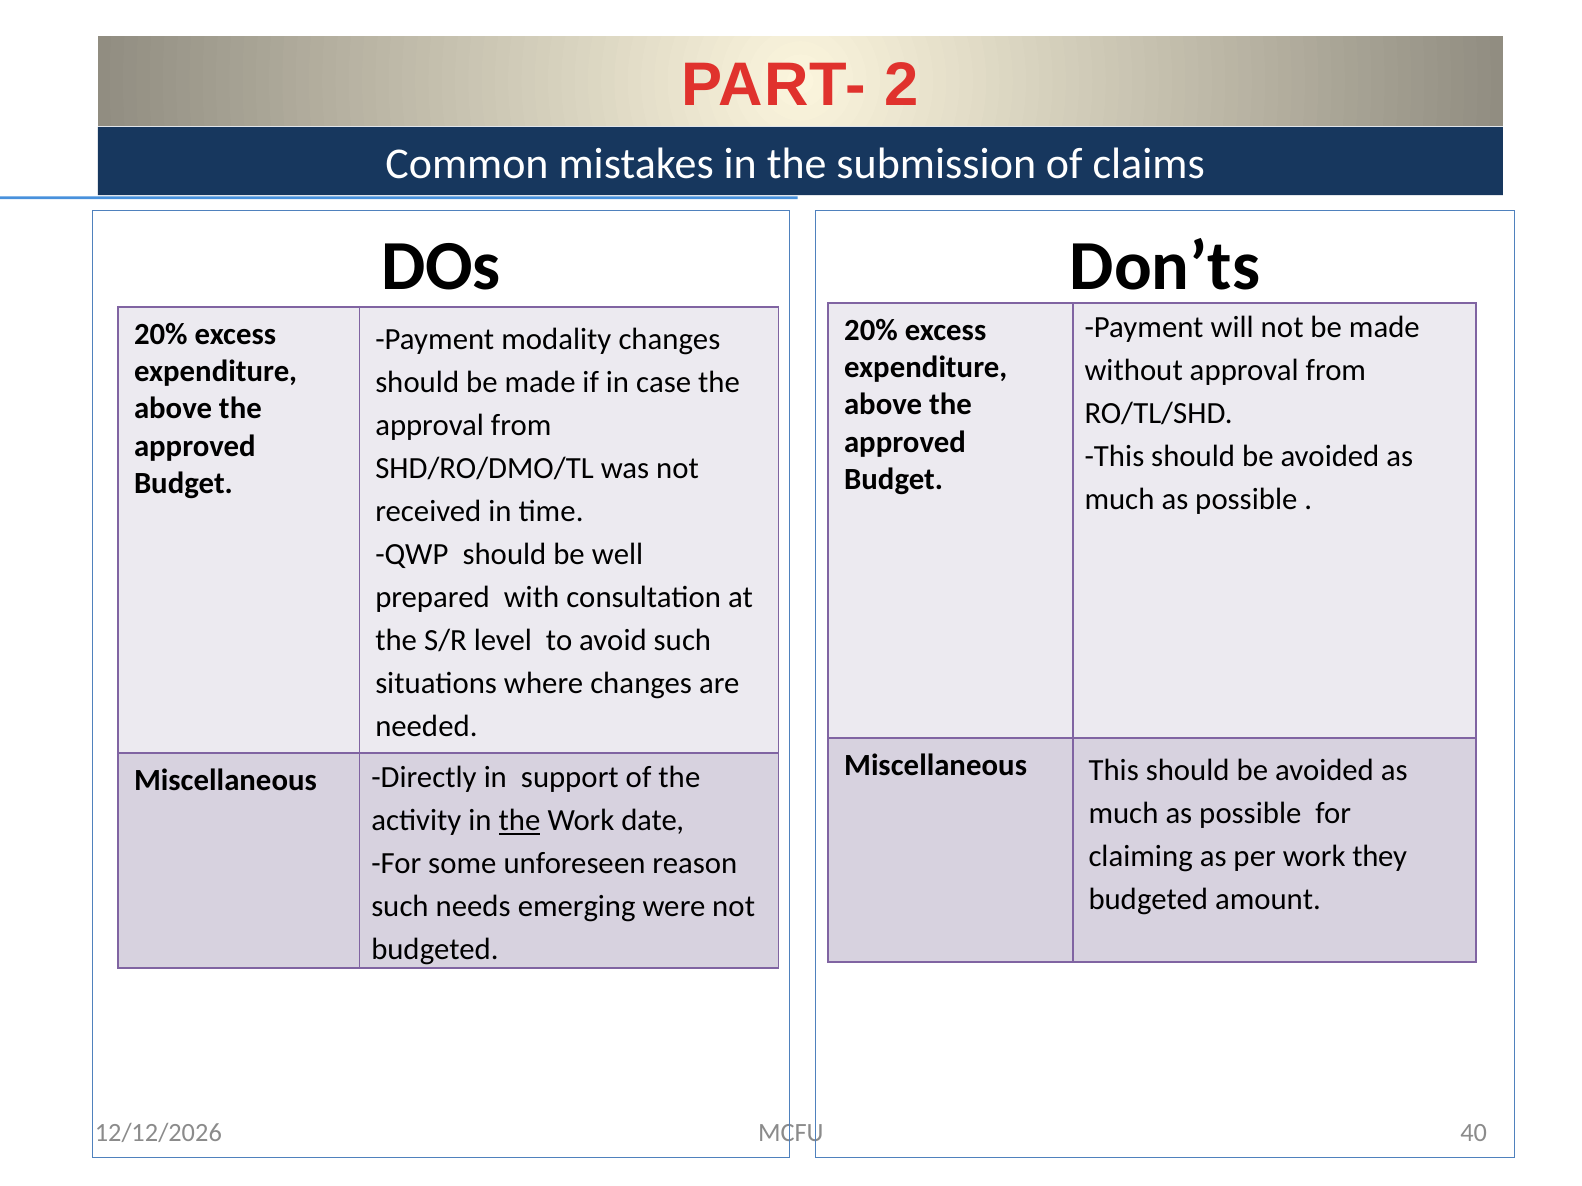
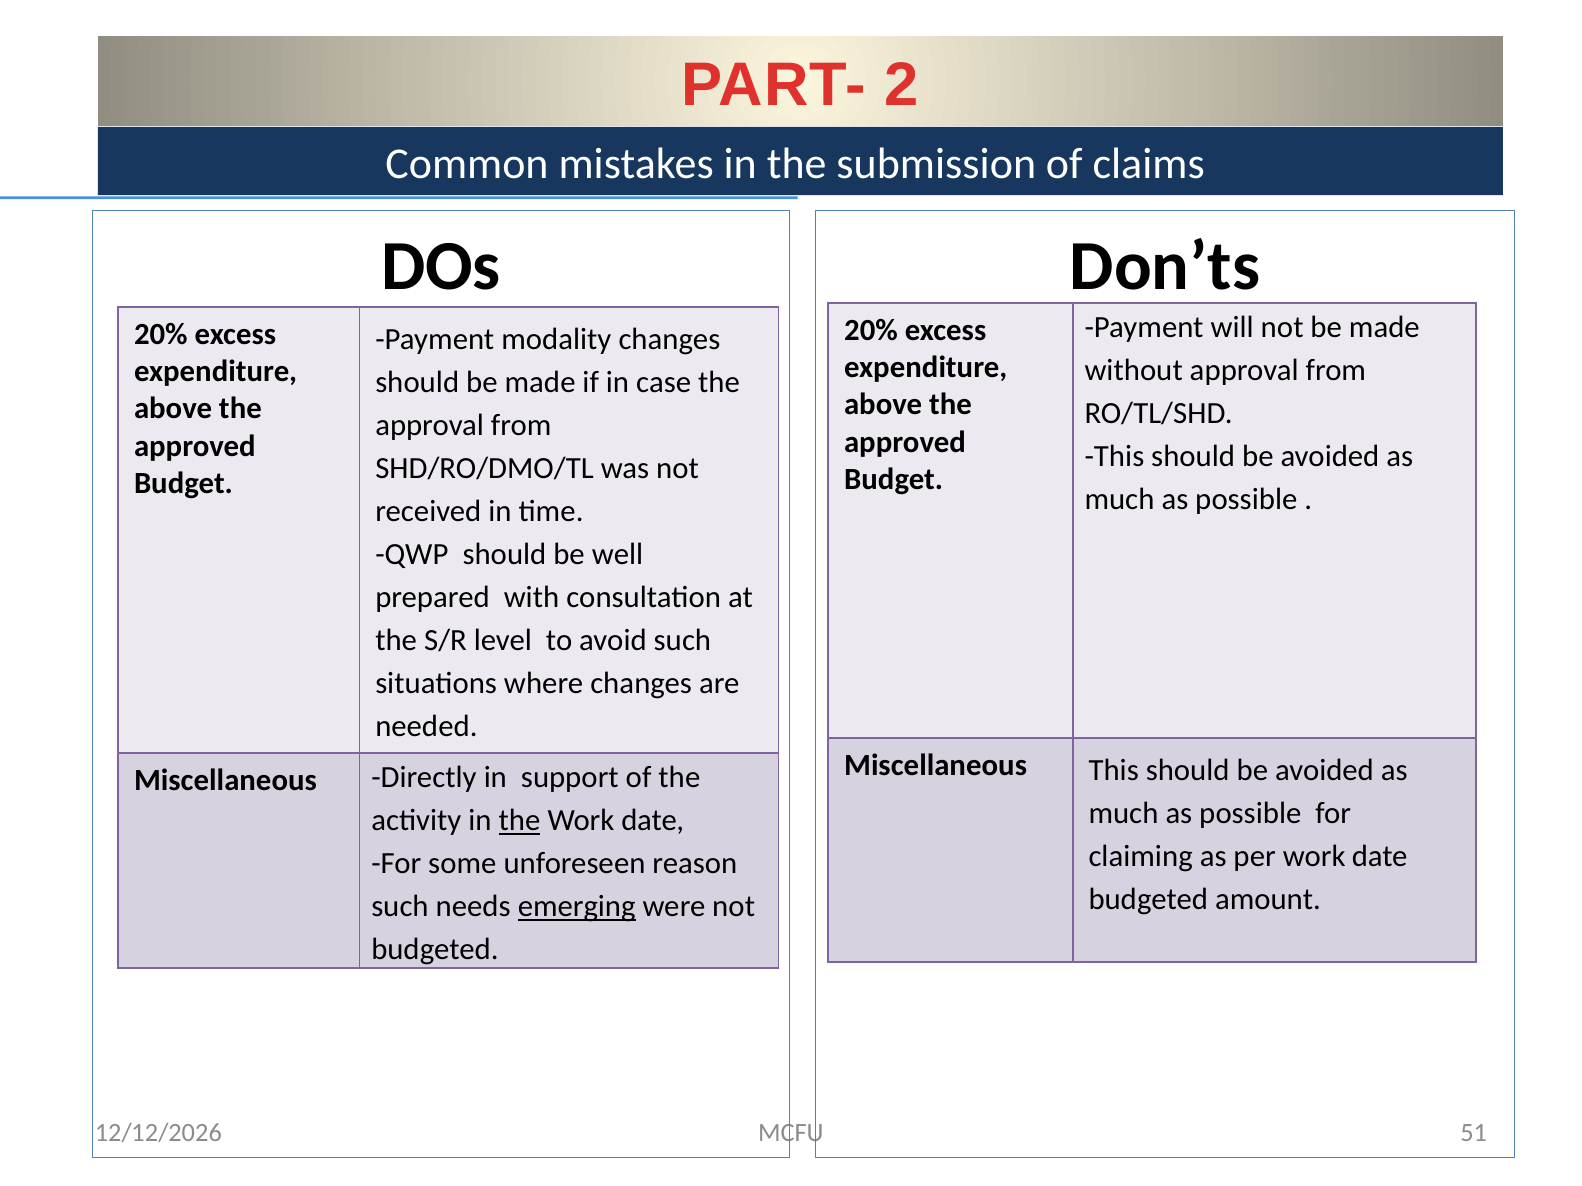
per work they: they -> date
emerging underline: none -> present
40: 40 -> 51
